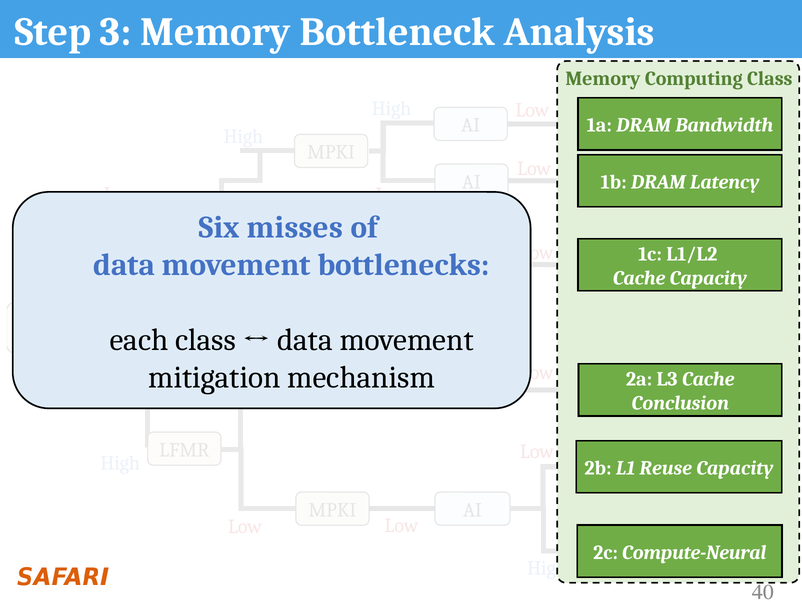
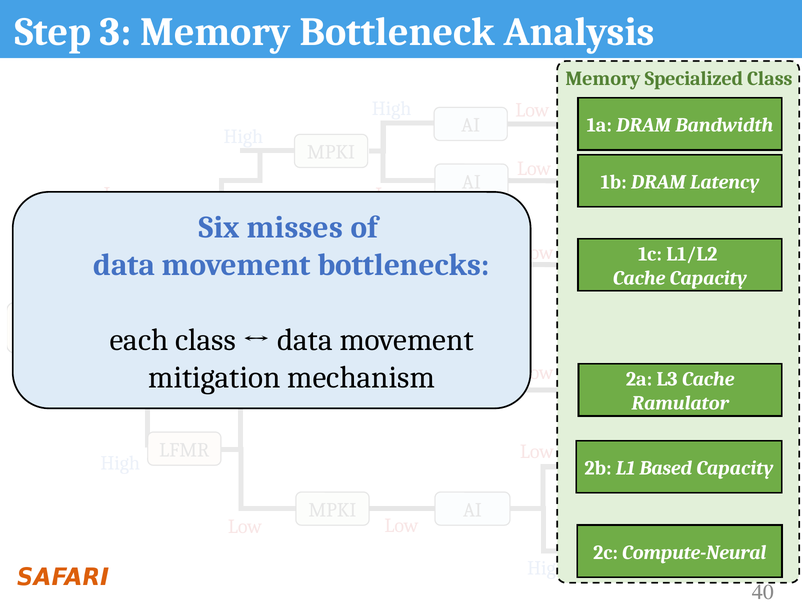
Computing: Computing -> Specialized
Conclusion: Conclusion -> Ramulator
Reuse: Reuse -> Based
